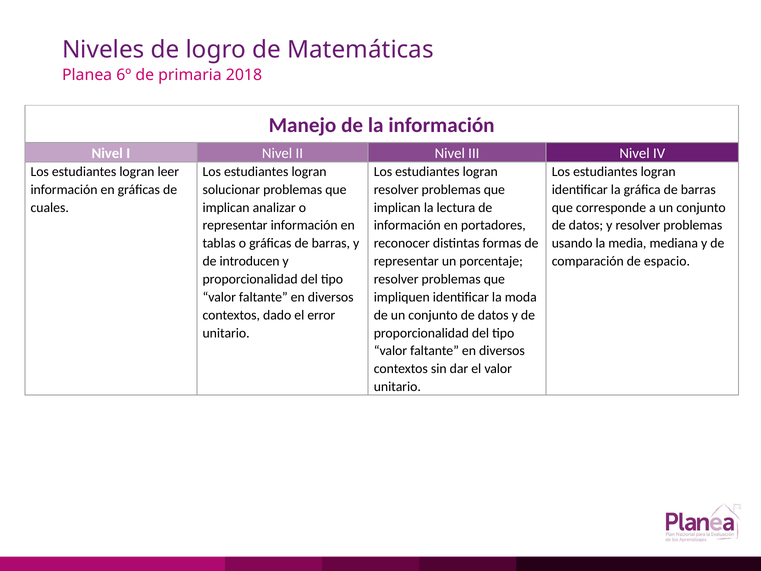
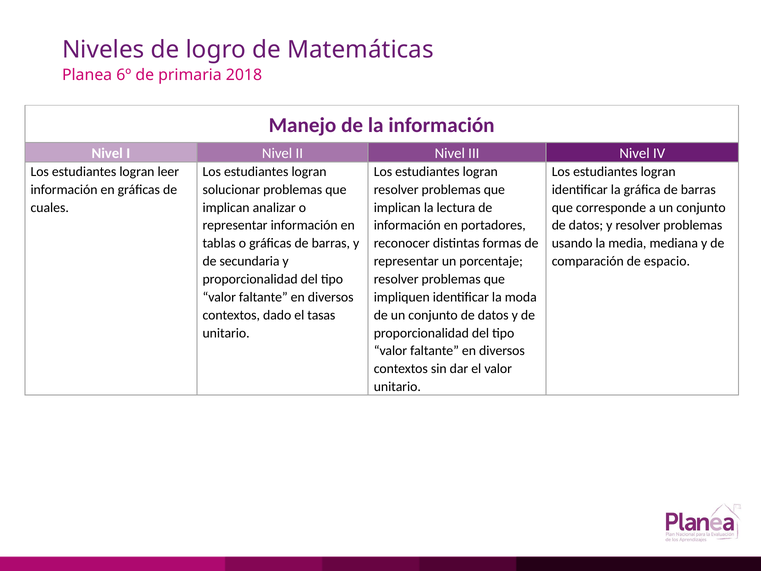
introducen: introducen -> secundaria
error: error -> tasas
